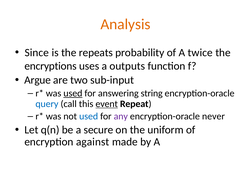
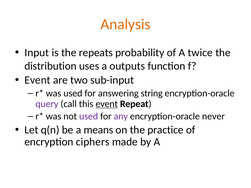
Since: Since -> Input
encryptions: encryptions -> distribution
Argue at (38, 80): Argue -> Event
used at (73, 93) underline: present -> none
query colour: blue -> purple
used at (89, 116) colour: blue -> purple
secure: secure -> means
uniform: uniform -> practice
against: against -> ciphers
